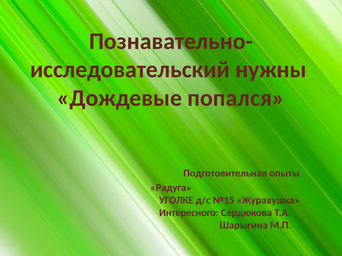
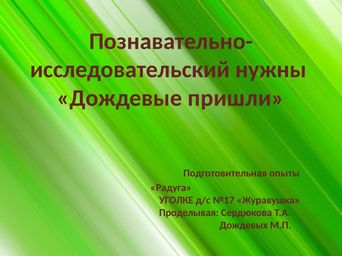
попался: попался -> пришли
№15: №15 -> №17
Интересного: Интересного -> Проделывая
Шарыгина: Шарыгина -> Дождевых
